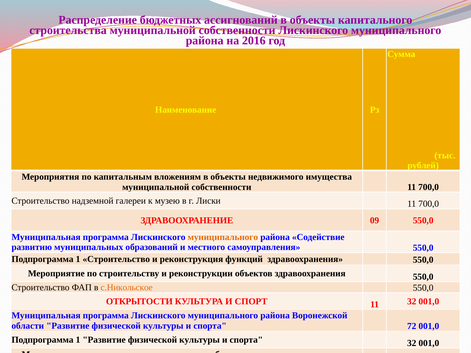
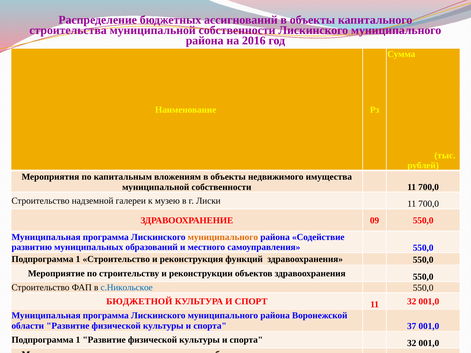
с.Никольское colour: orange -> blue
ОТКРЫТОСТИ: ОТКРЫТОСТИ -> БЮДЖЕТНОЙ
72: 72 -> 37
